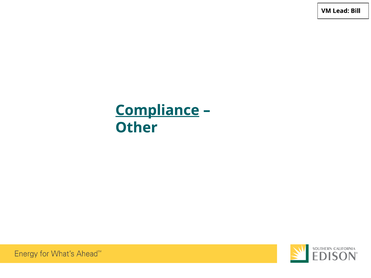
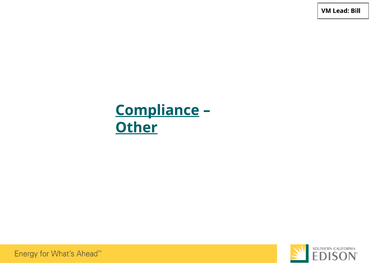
Other underline: none -> present
